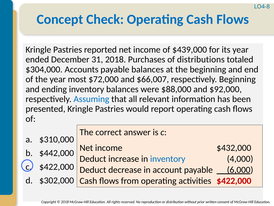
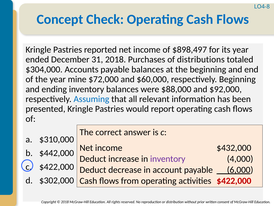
$439,000: $439,000 -> $898,497
most: most -> mine
$66,007: $66,007 -> $60,000
inventory at (168, 158) colour: blue -> purple
